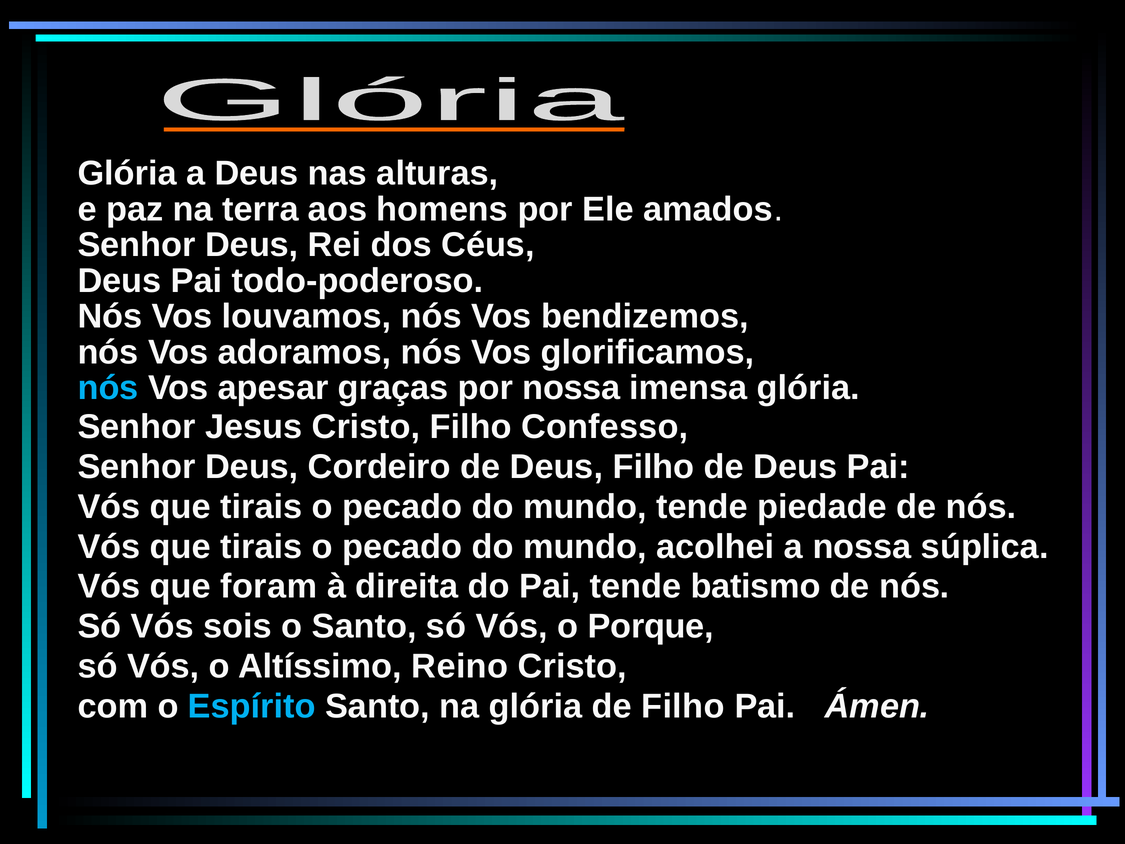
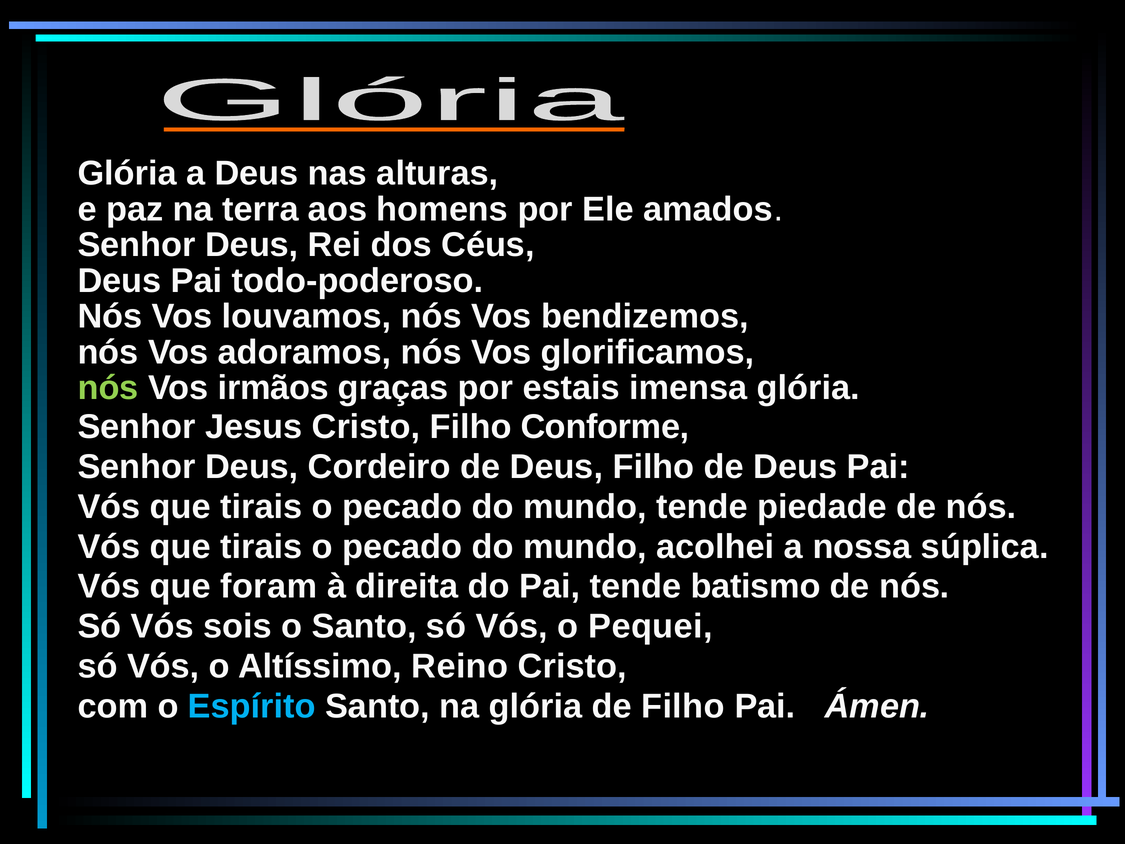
nós at (108, 388) colour: light blue -> light green
apesar: apesar -> irmãos
por nossa: nossa -> estais
Confesso: Confesso -> Conforme
Porque: Porque -> Pequei
